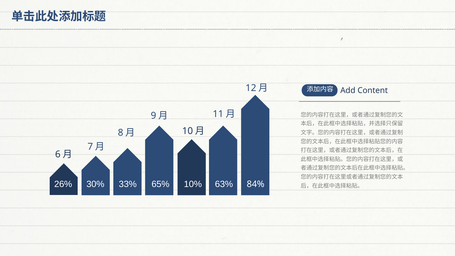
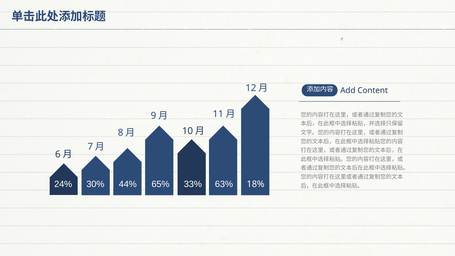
26%: 26% -> 24%
33%: 33% -> 44%
10%: 10% -> 33%
84%: 84% -> 18%
